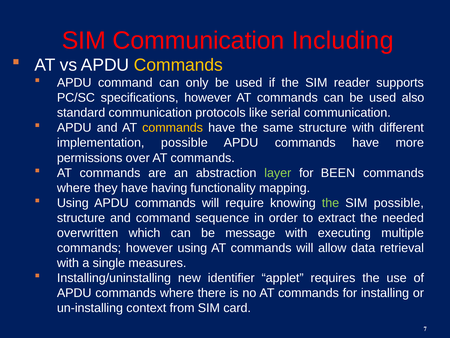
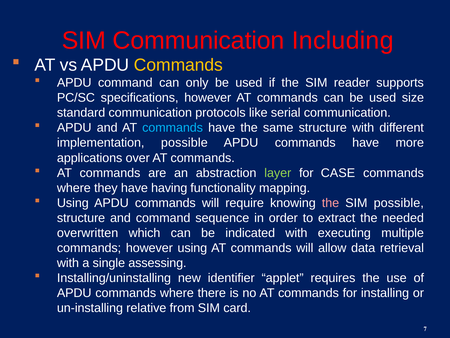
also: also -> size
commands at (173, 128) colour: yellow -> light blue
permissions: permissions -> applications
BEEN: BEEN -> CASE
the at (331, 203) colour: light green -> pink
message: message -> indicated
measures: measures -> assessing
context: context -> relative
